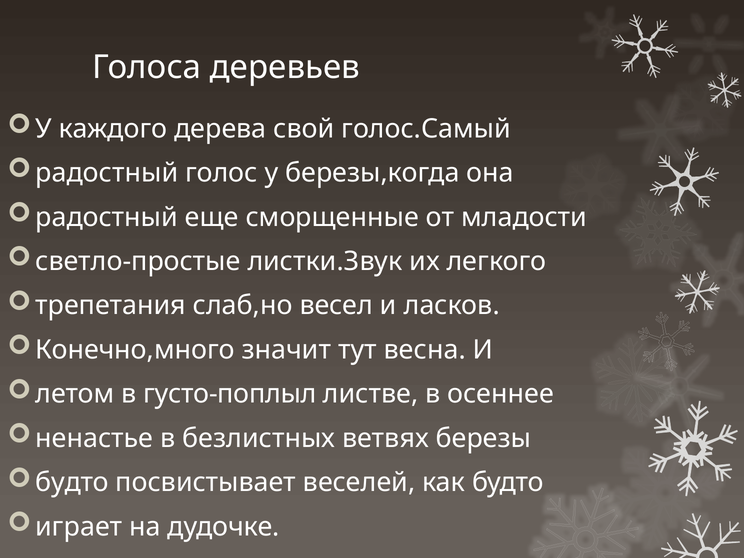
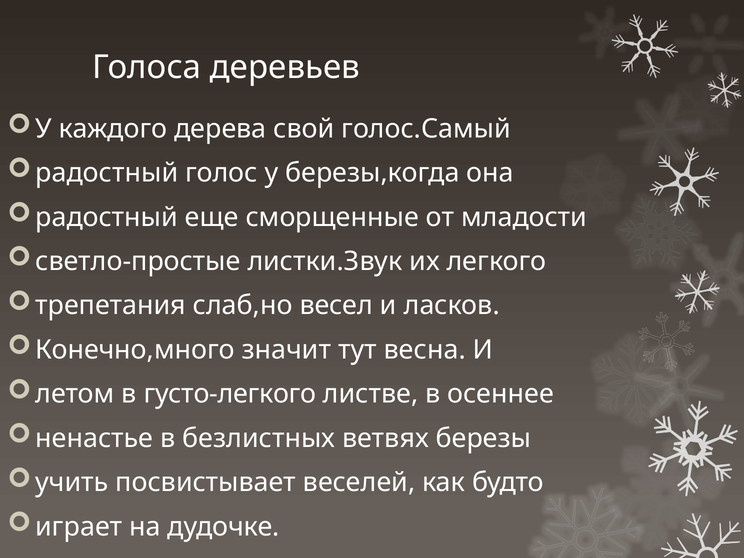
густо-поплыл: густо-поплыл -> густо-легкого
будто at (72, 483): будто -> учить
